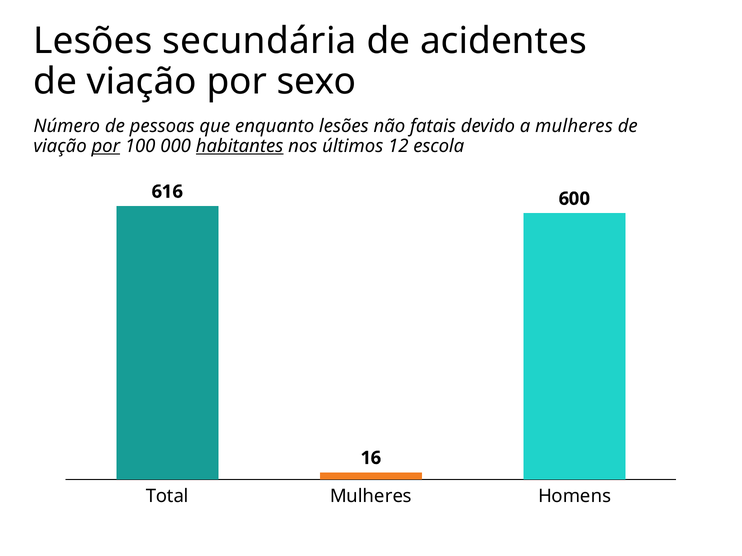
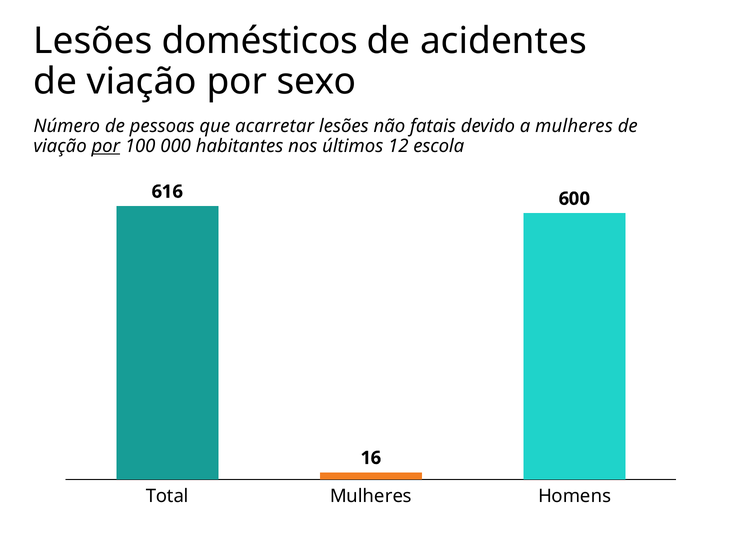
secundária: secundária -> domésticos
enquanto: enquanto -> acarretar
habitantes underline: present -> none
